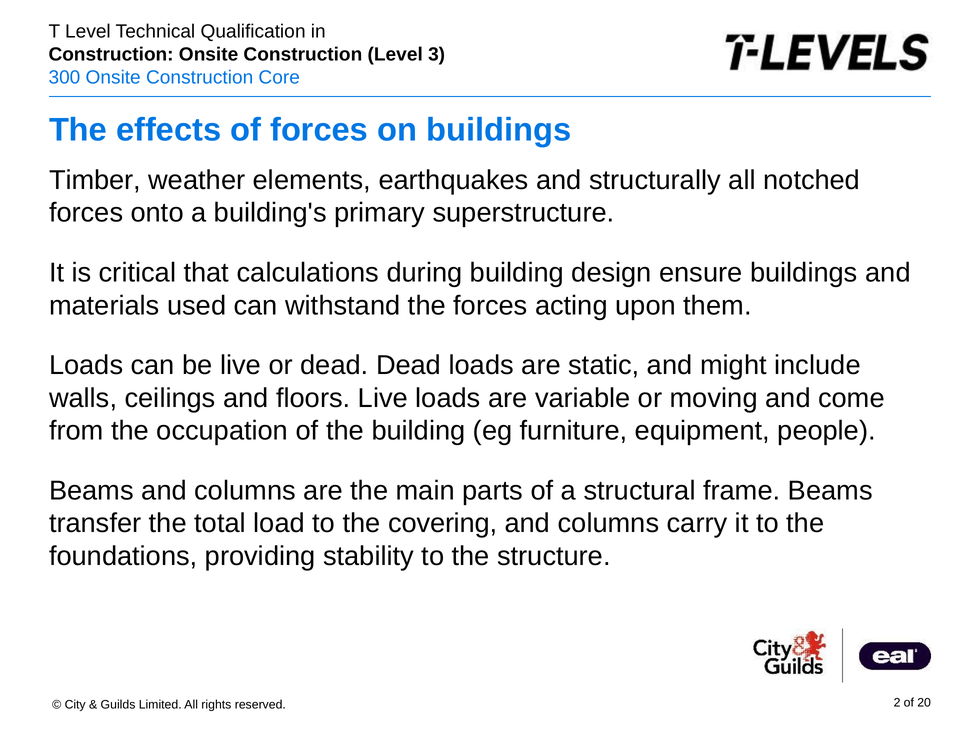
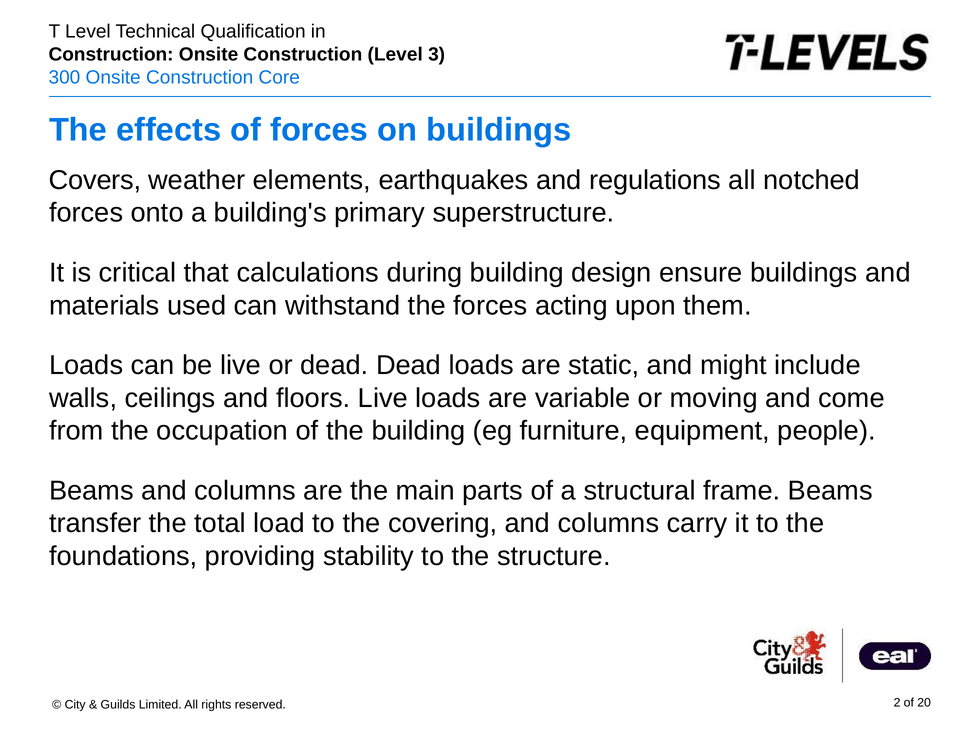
Timber: Timber -> Covers
structurally: structurally -> regulations
